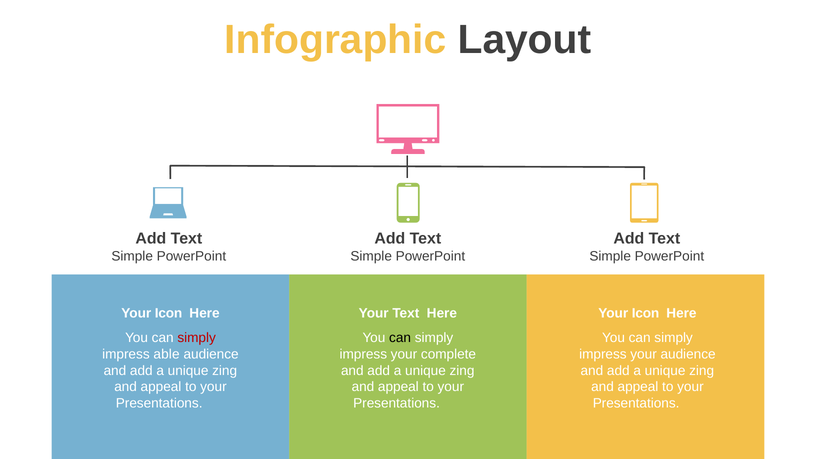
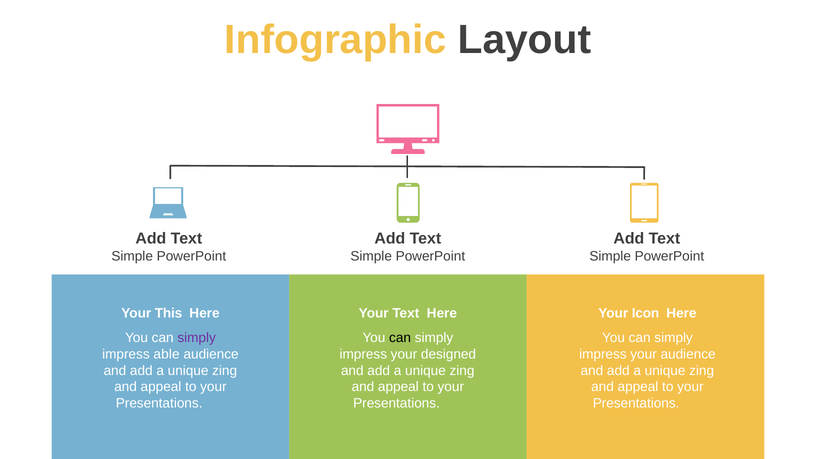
Icon at (169, 313): Icon -> This
simply at (197, 338) colour: red -> purple
complete: complete -> designed
